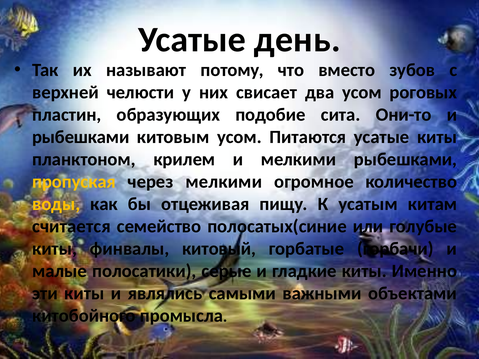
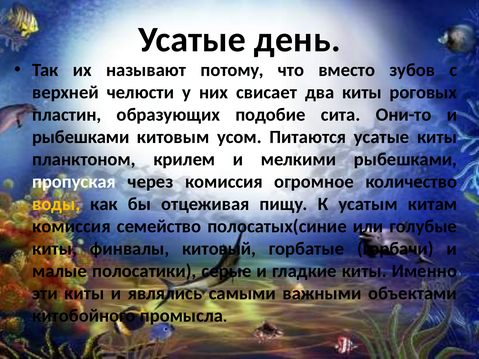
два усом: усом -> киты
пропуская colour: yellow -> white
через мелкими: мелкими -> комиссия
считается at (71, 227): считается -> комиссия
